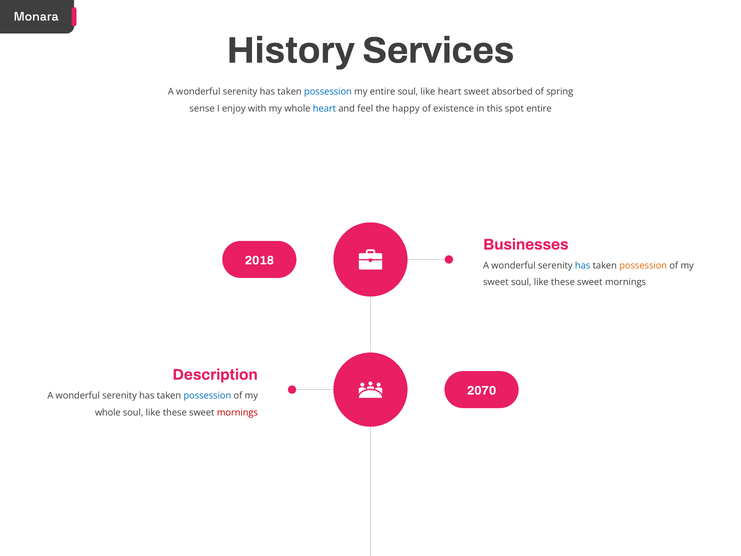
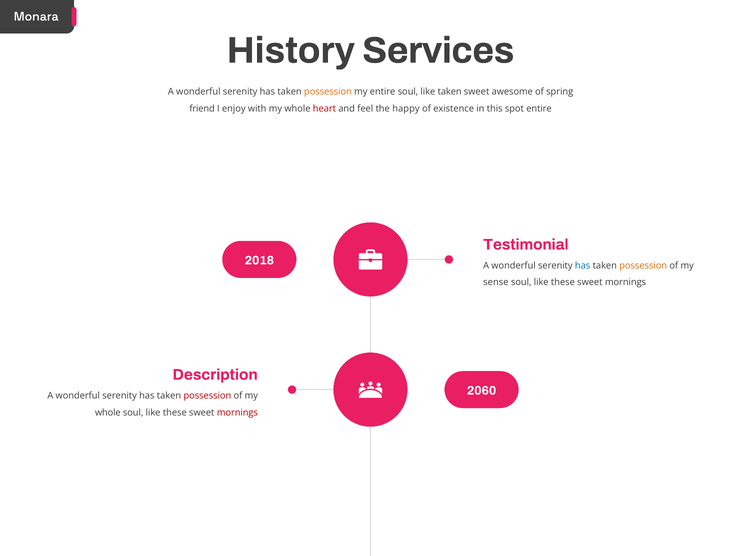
possession at (328, 92) colour: blue -> orange
like heart: heart -> taken
absorbed: absorbed -> awesome
sense: sense -> friend
heart at (324, 109) colour: blue -> red
Businesses: Businesses -> Testimonial
sweet at (496, 282): sweet -> sense
2070: 2070 -> 2060
possession at (207, 396) colour: blue -> red
